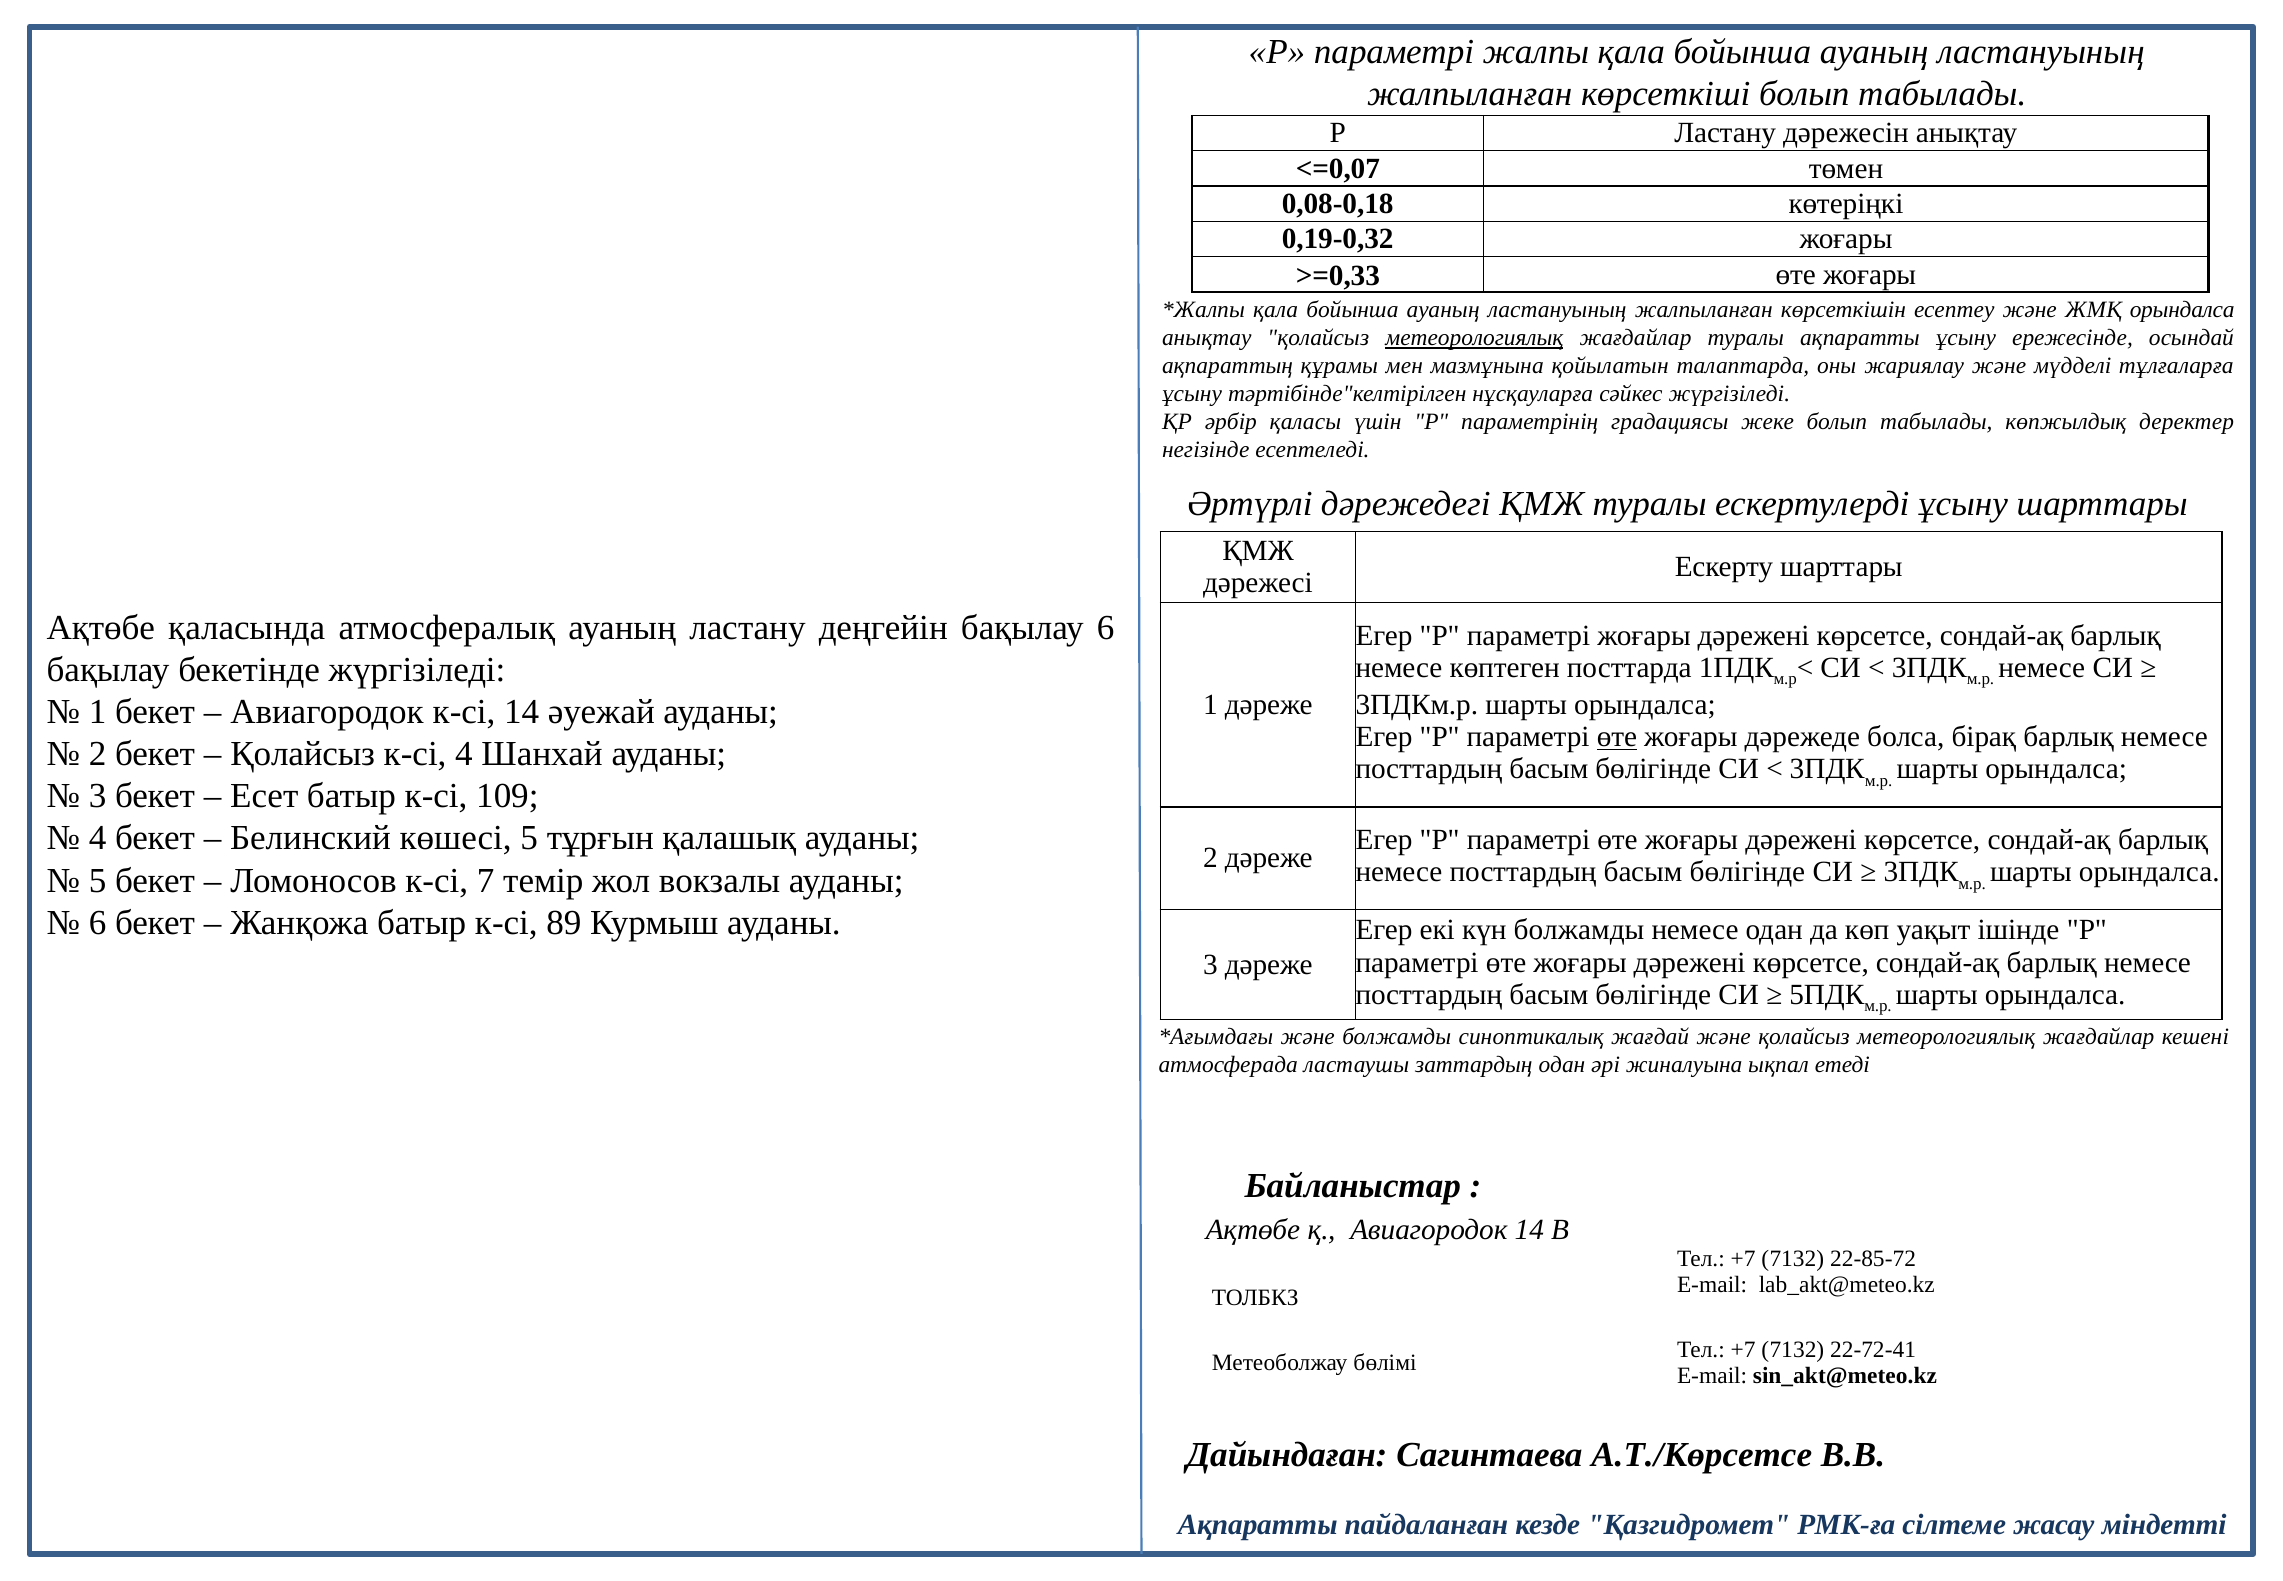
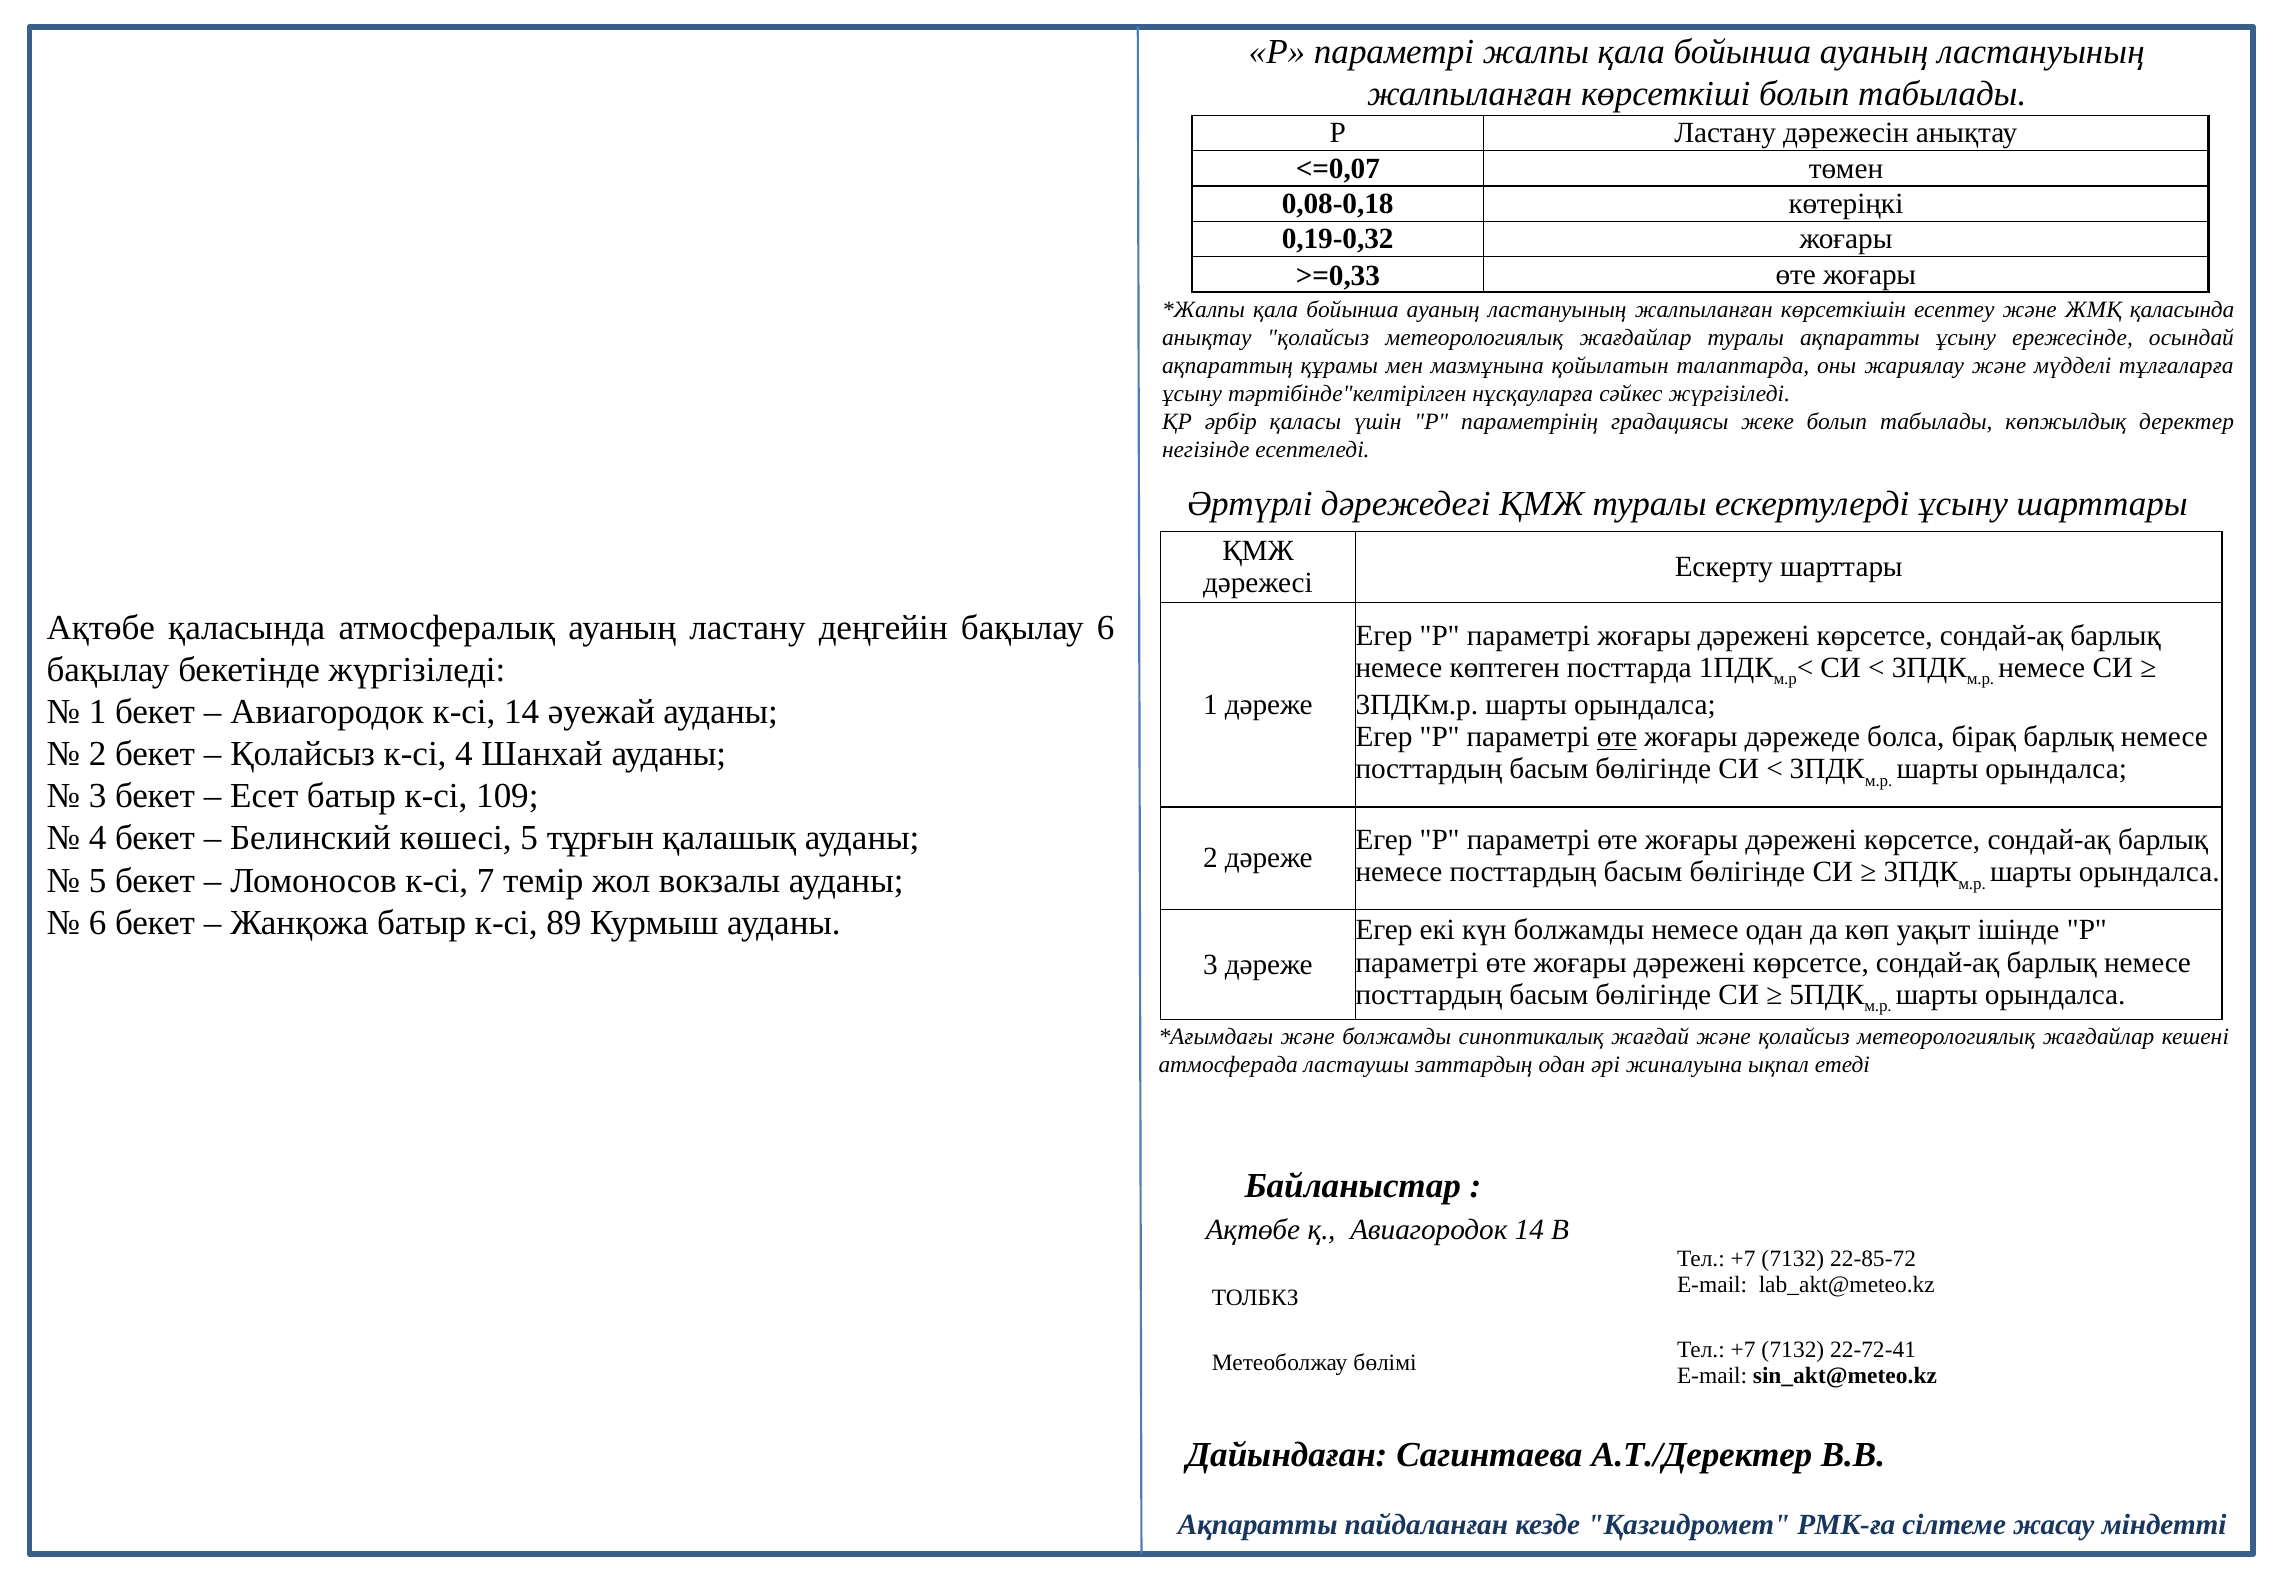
ЖМҚ орындалса: орындалса -> қаласында
метеорологиялық at (1474, 338) underline: present -> none
А.Т./Көрсетсе: А.Т./Көрсетсе -> А.Т./Деректер
